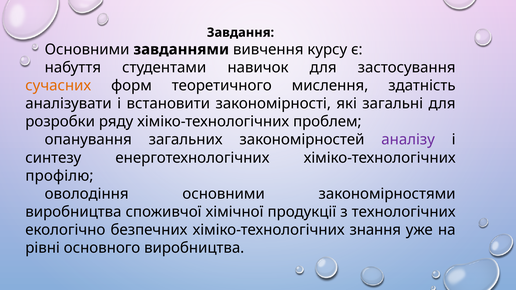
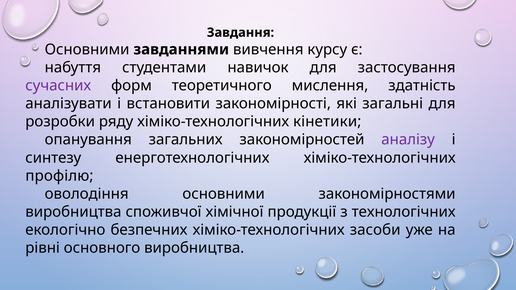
сучасних colour: orange -> purple
проблем: проблем -> кінетики
знання: знання -> засоби
